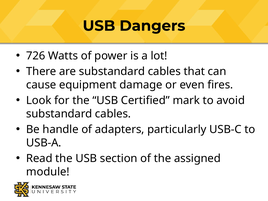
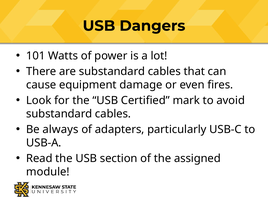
726: 726 -> 101
handle: handle -> always
